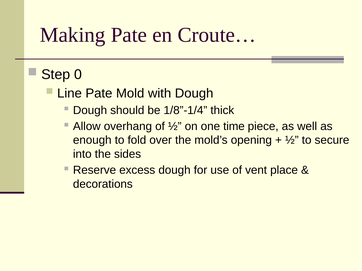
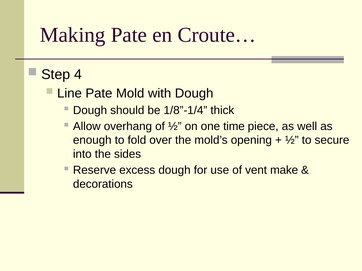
0: 0 -> 4
place: place -> make
